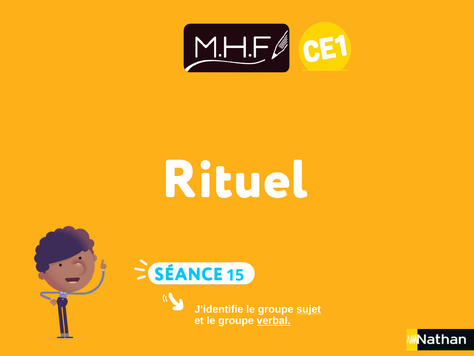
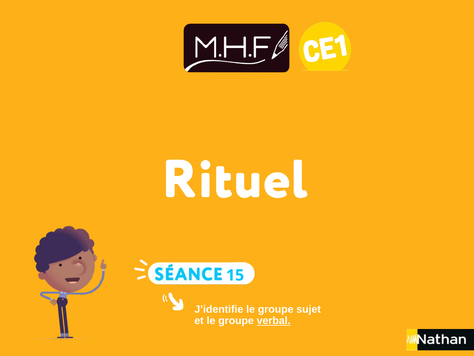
sujet underline: present -> none
